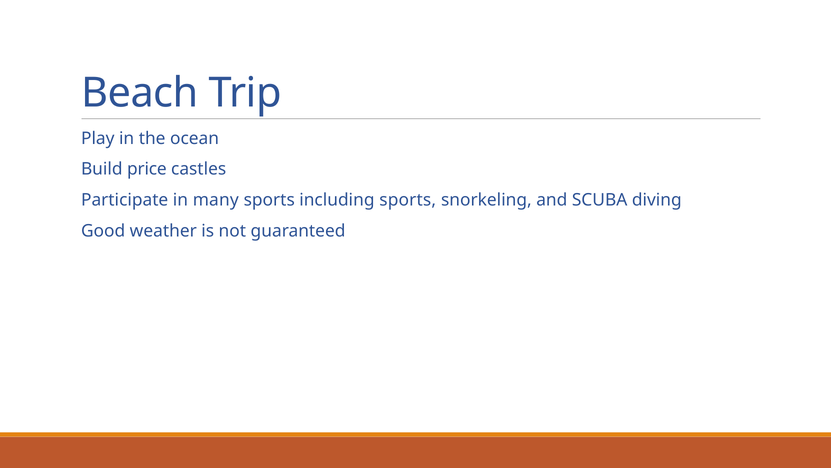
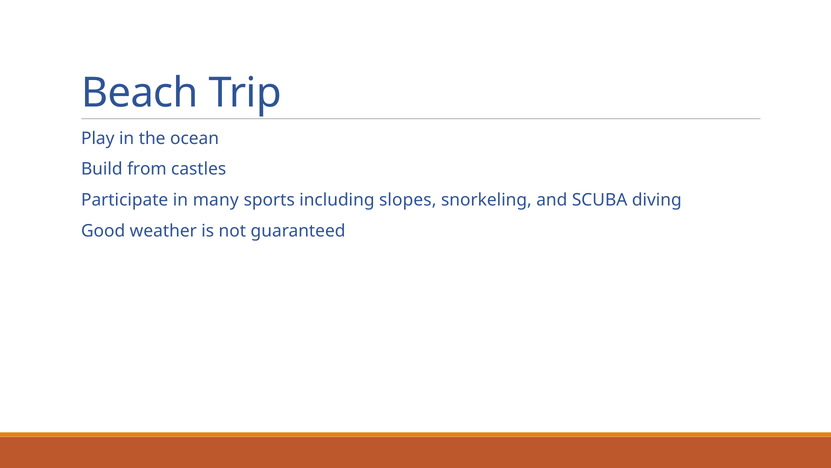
price: price -> from
including sports: sports -> slopes
